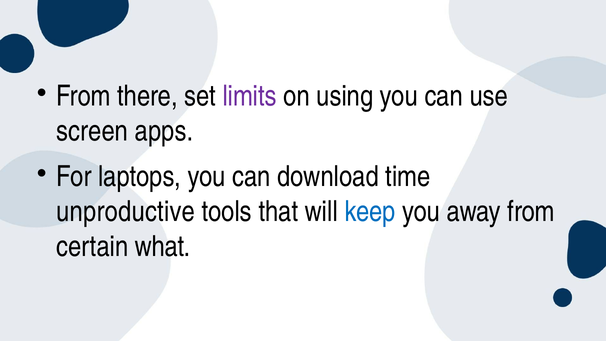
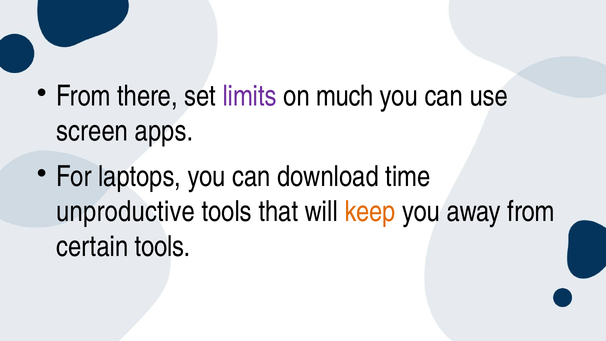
using: using -> much
keep colour: blue -> orange
certain what: what -> tools
